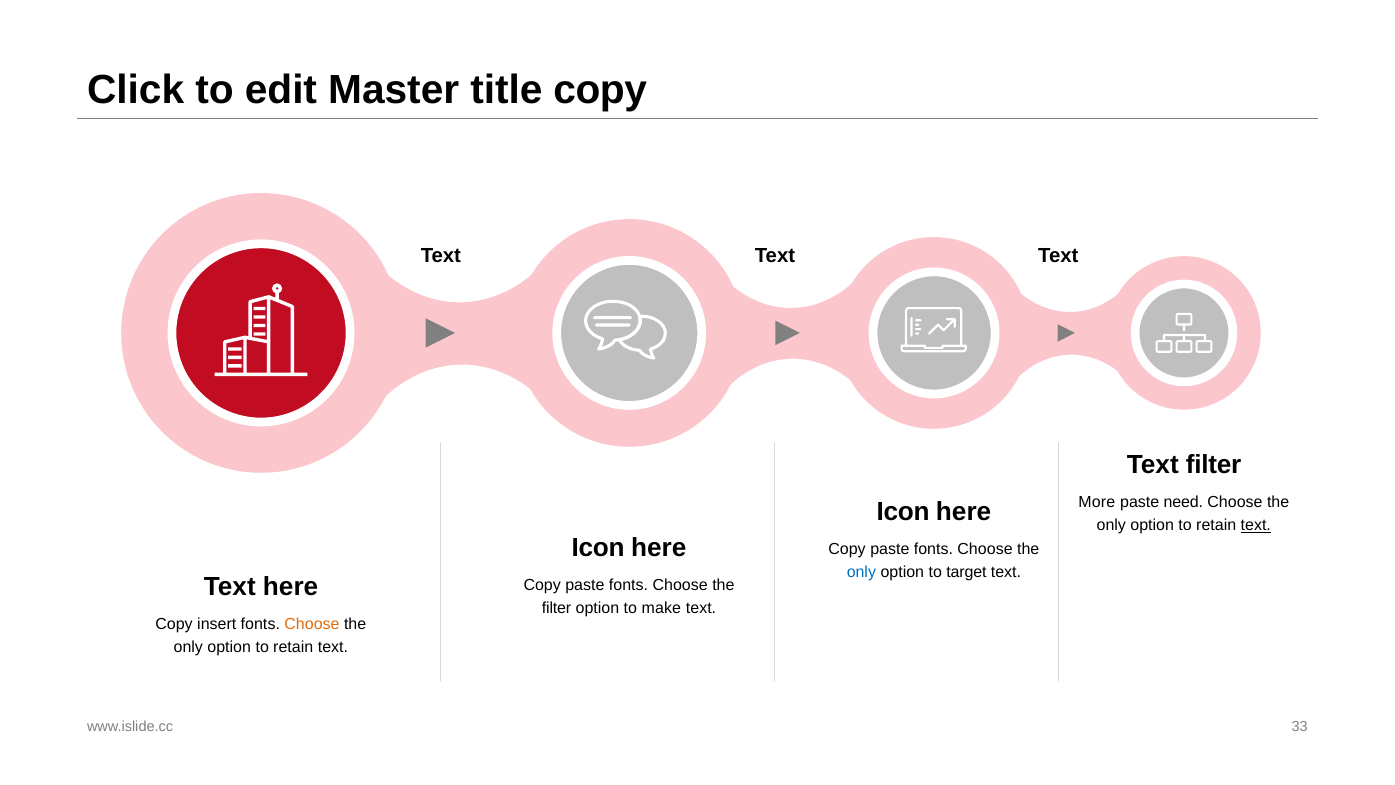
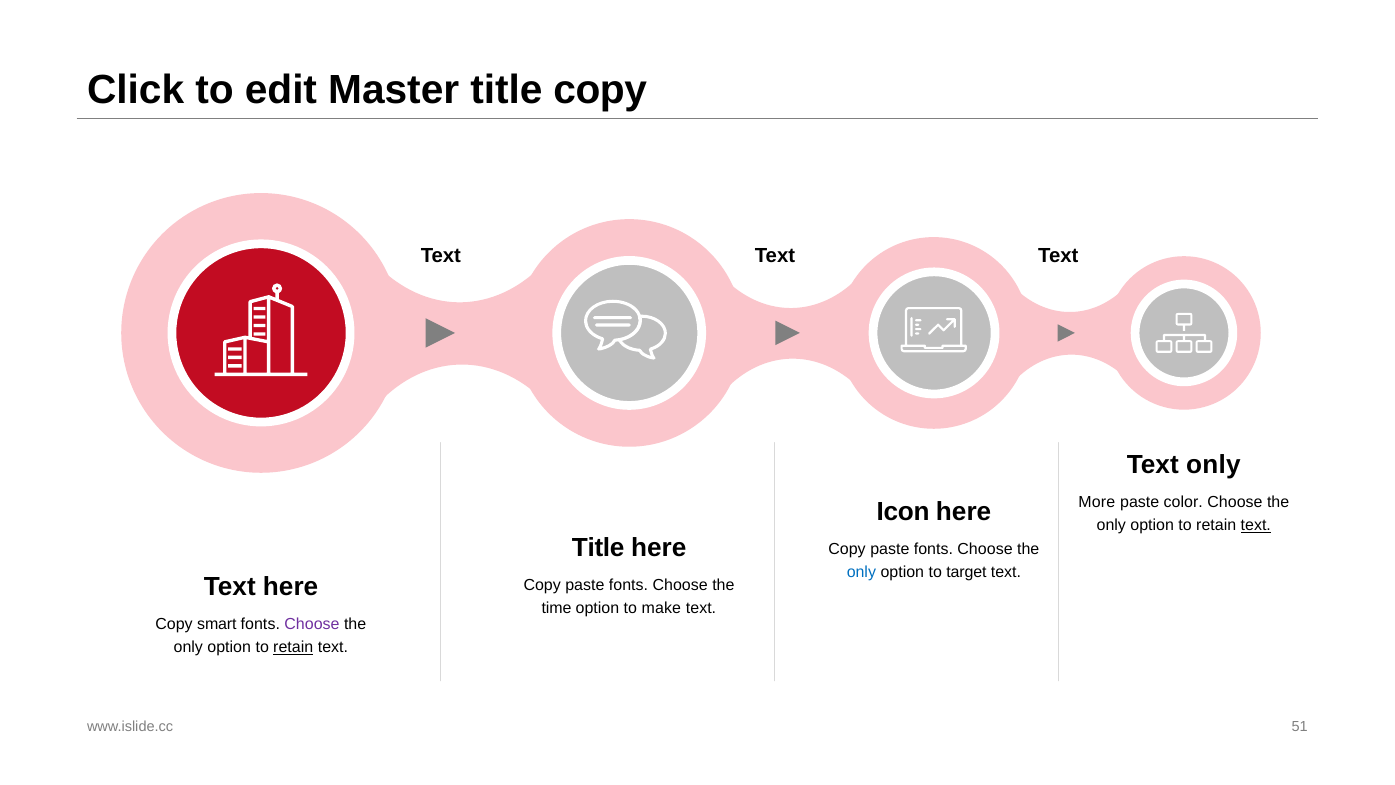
Text filter: filter -> only
need: need -> color
Icon at (598, 548): Icon -> Title
filter at (557, 608): filter -> time
insert: insert -> smart
Choose at (312, 624) colour: orange -> purple
retain at (293, 647) underline: none -> present
33: 33 -> 51
